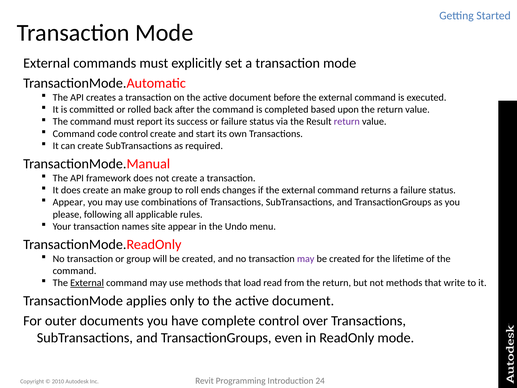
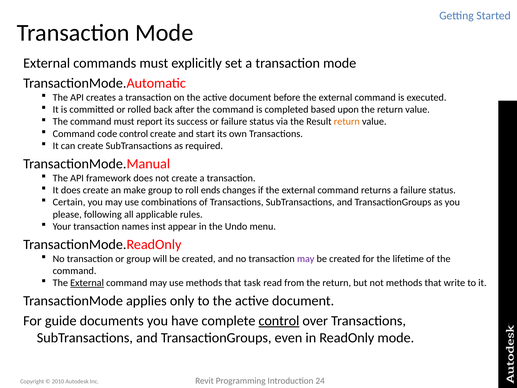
return at (347, 122) colour: purple -> orange
Appear at (69, 202): Appear -> Certain
site: site -> inst
load: load -> task
outer: outer -> guide
control at (279, 321) underline: none -> present
